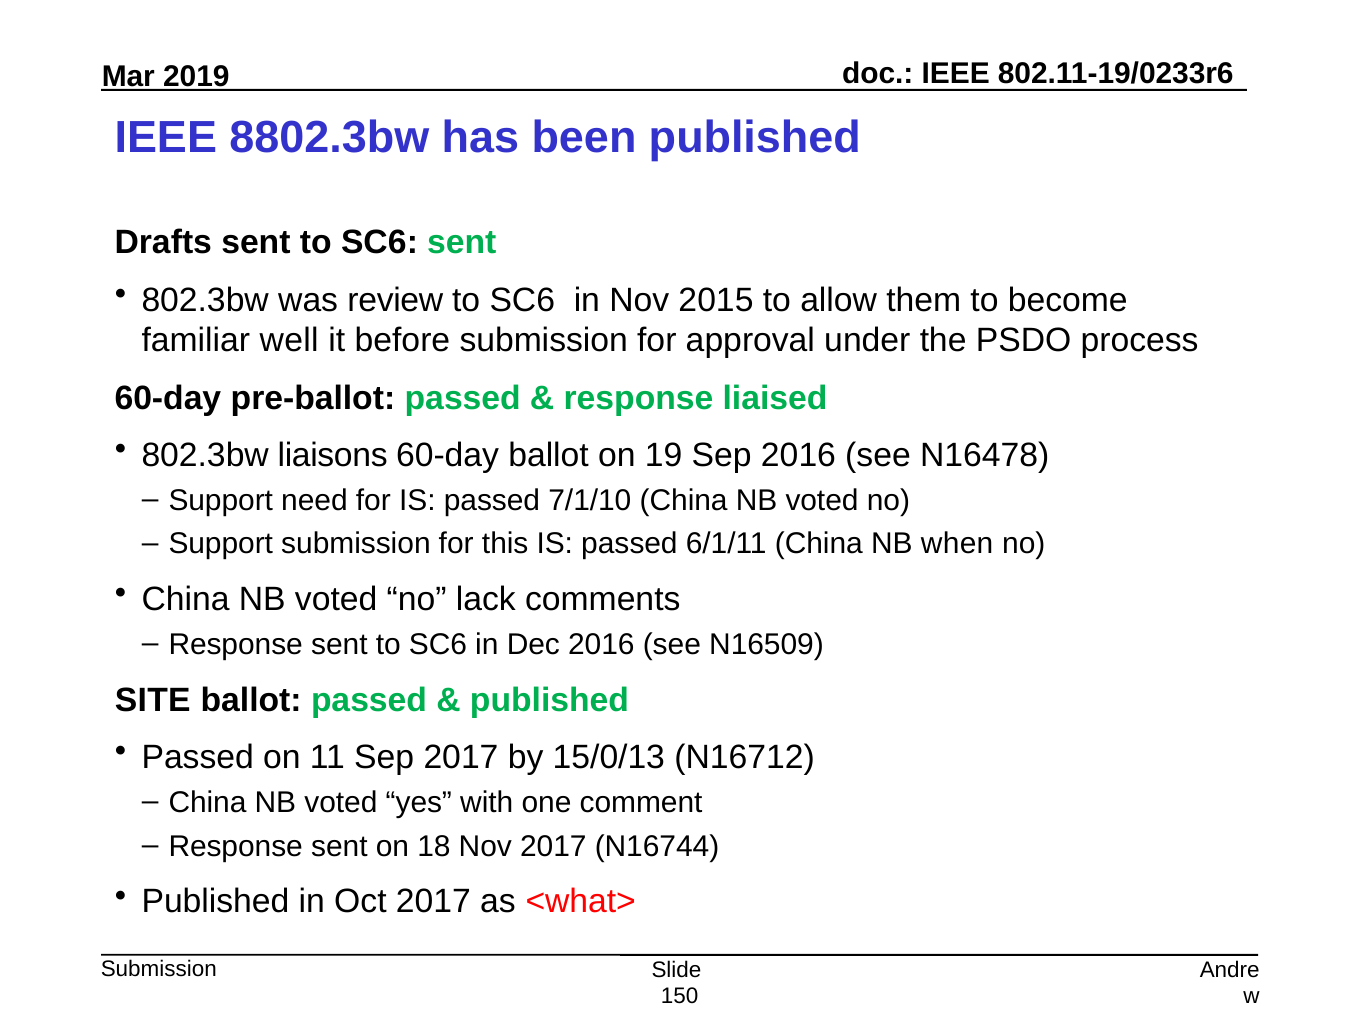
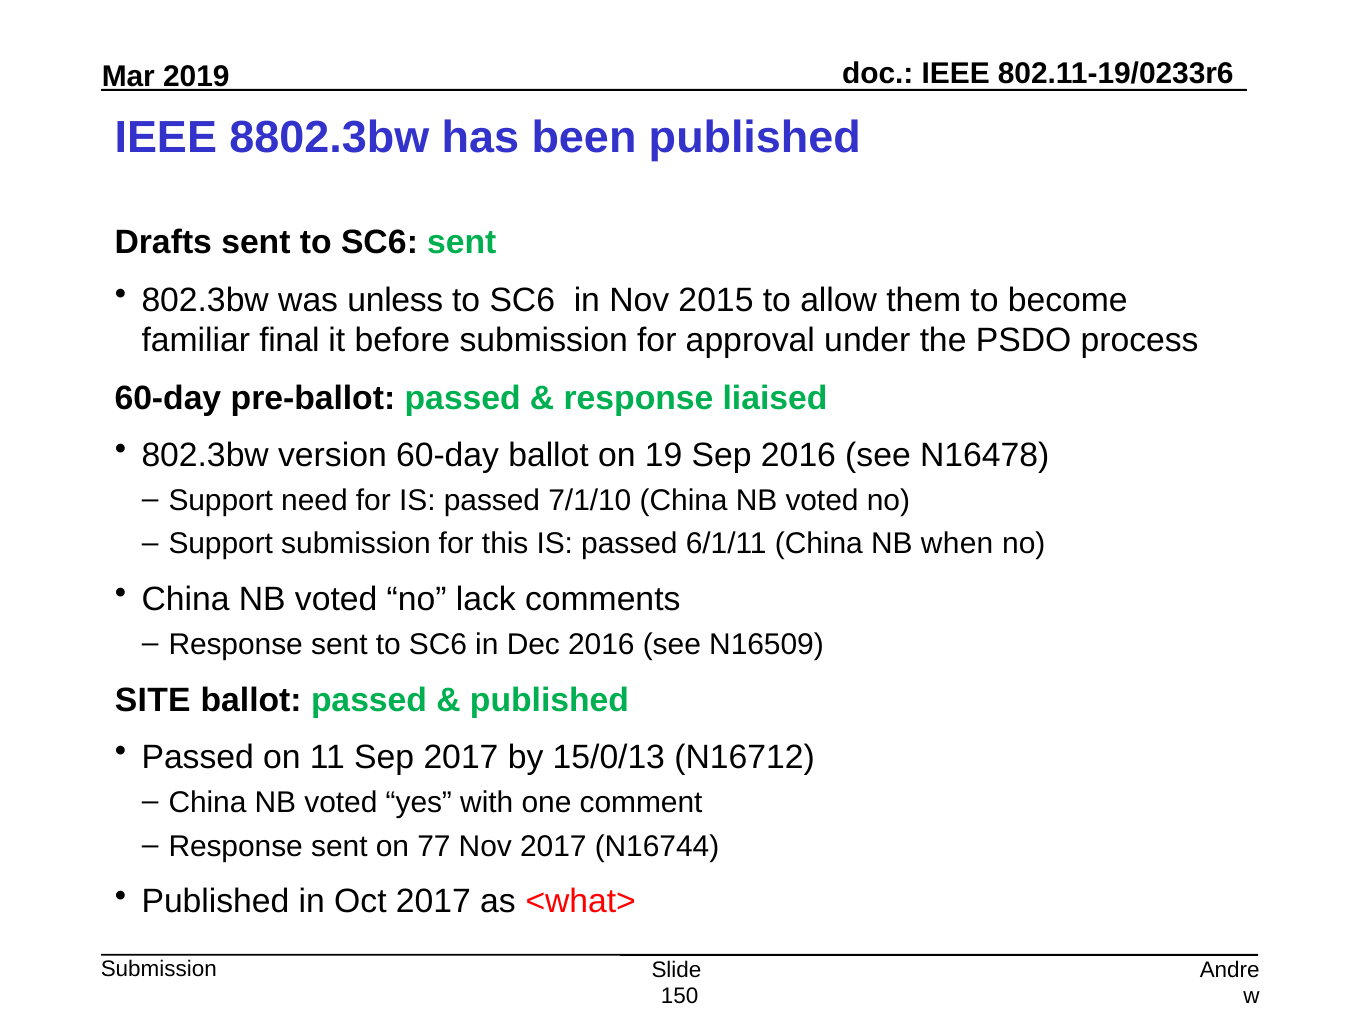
review: review -> unless
well: well -> final
liaisons: liaisons -> version
18: 18 -> 77
